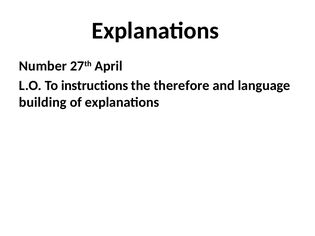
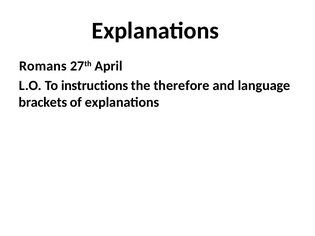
Number: Number -> Romans
building: building -> brackets
